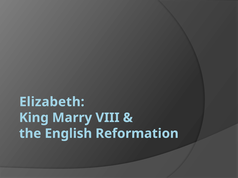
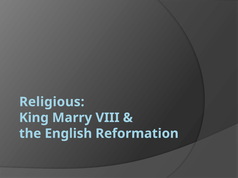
Elizabeth: Elizabeth -> Religious
